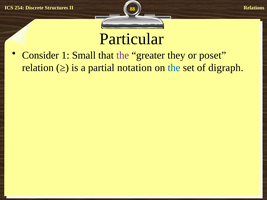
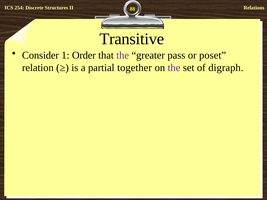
Particular: Particular -> Transitive
Small: Small -> Order
they: they -> pass
notation: notation -> together
the at (174, 68) colour: blue -> purple
